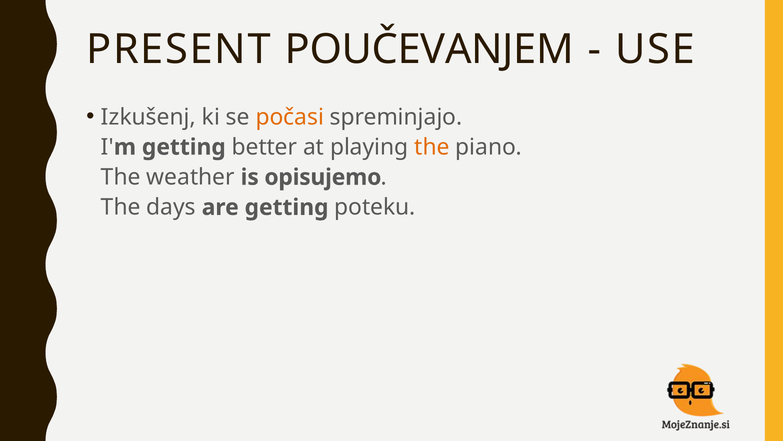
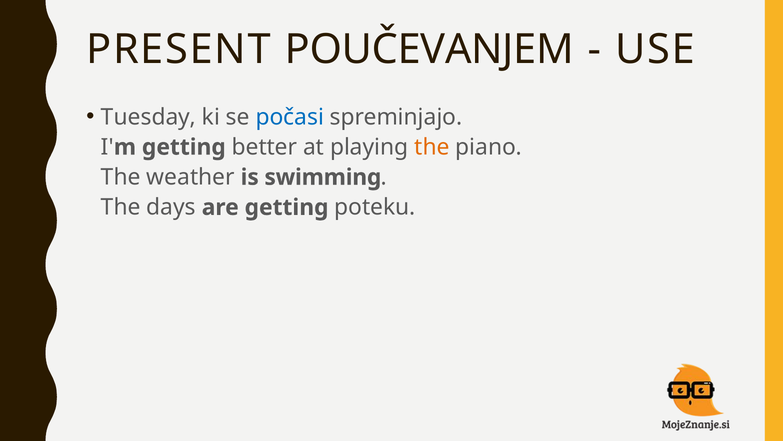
Izkušenj: Izkušenj -> Tuesday
počasi colour: orange -> blue
opisujemo: opisujemo -> swimming
